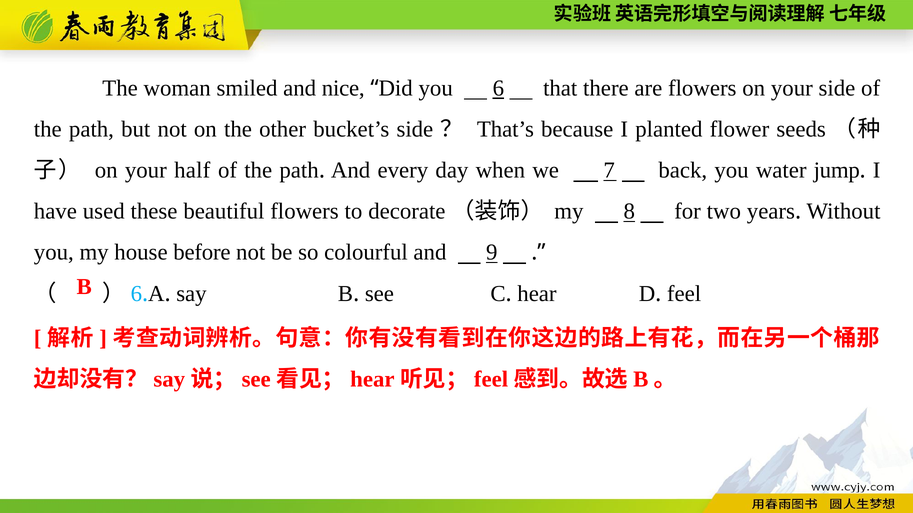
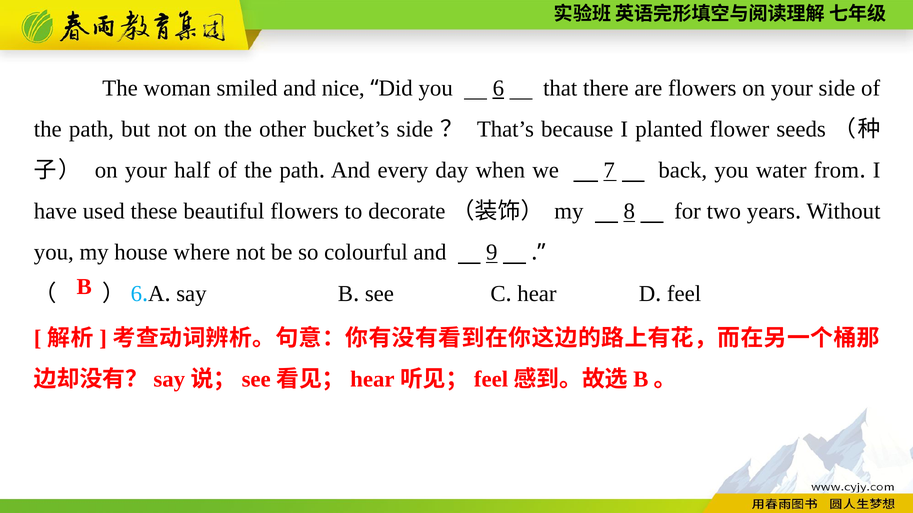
jump: jump -> from
before: before -> where
